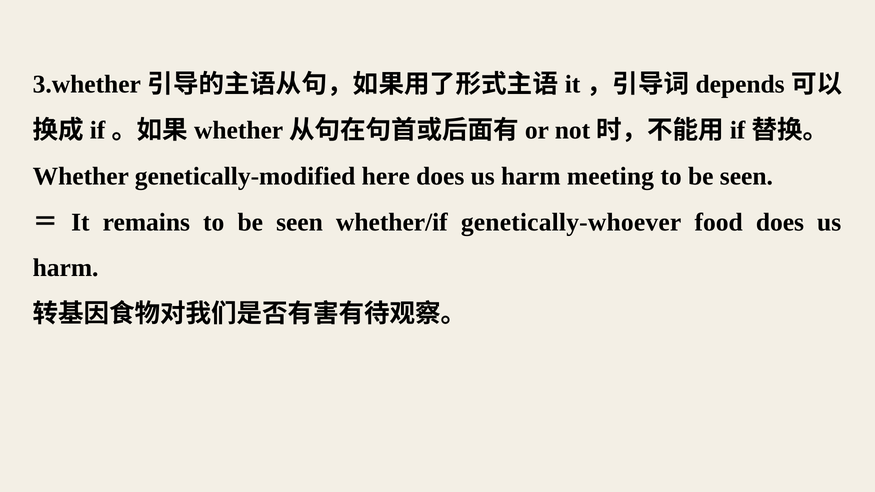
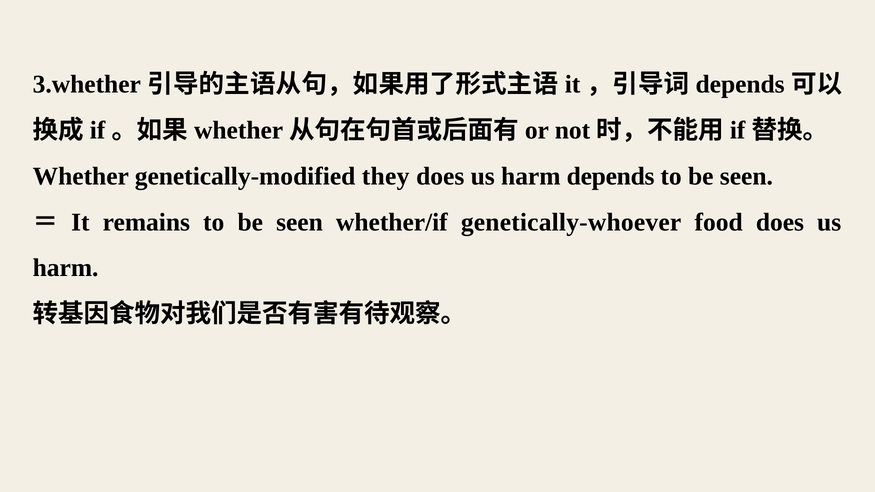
here: here -> they
harm meeting: meeting -> depends
